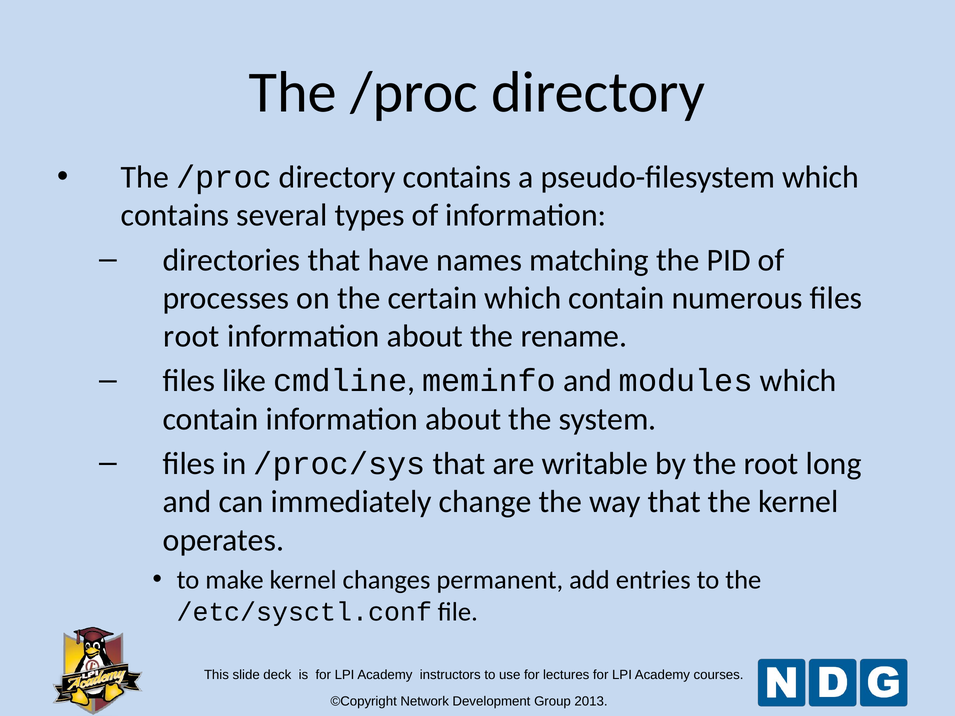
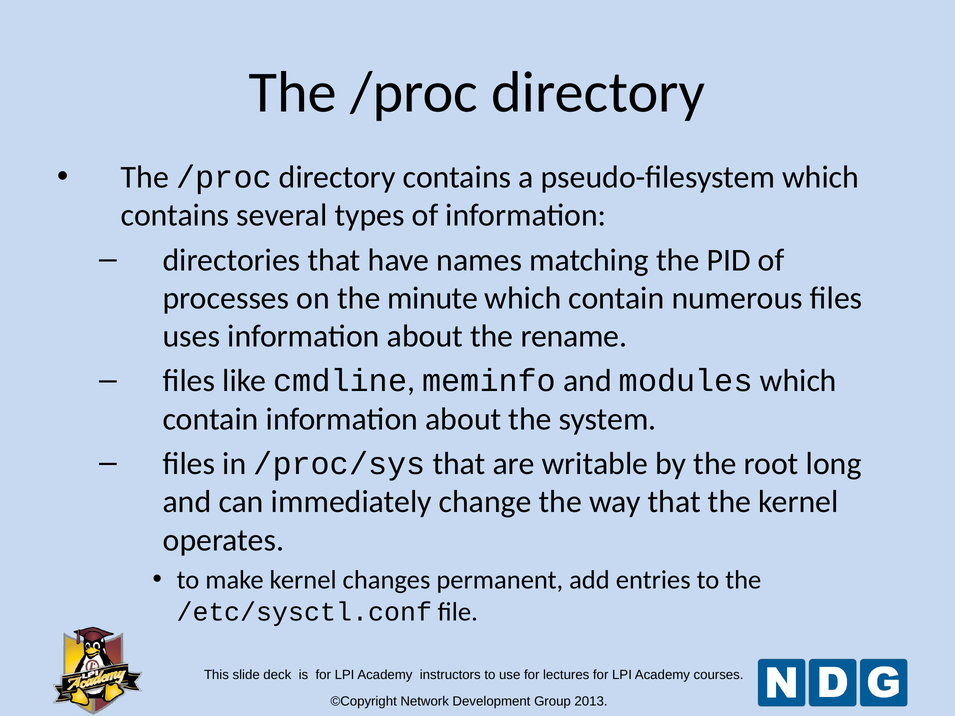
certain: certain -> minute
root at (191, 336): root -> uses
